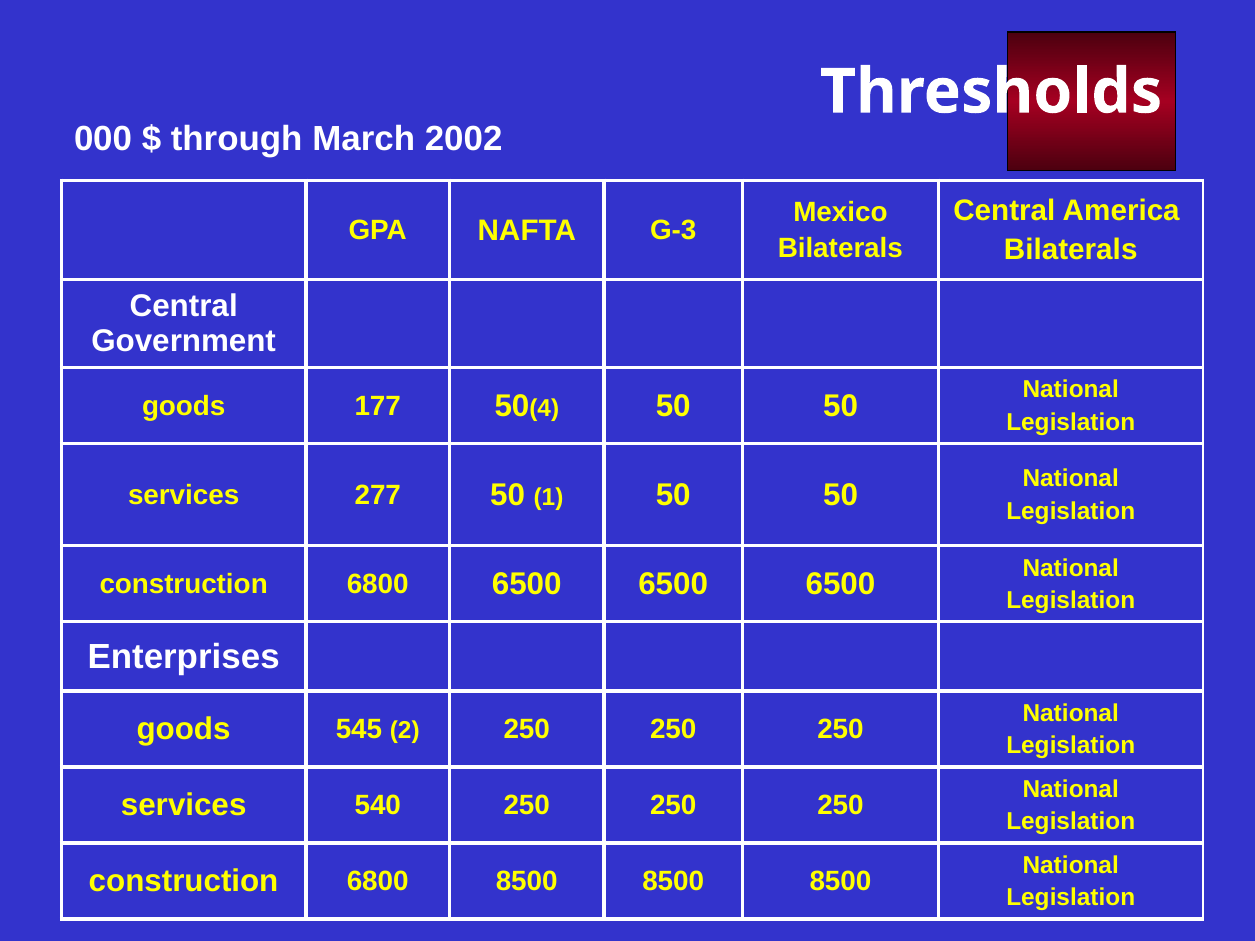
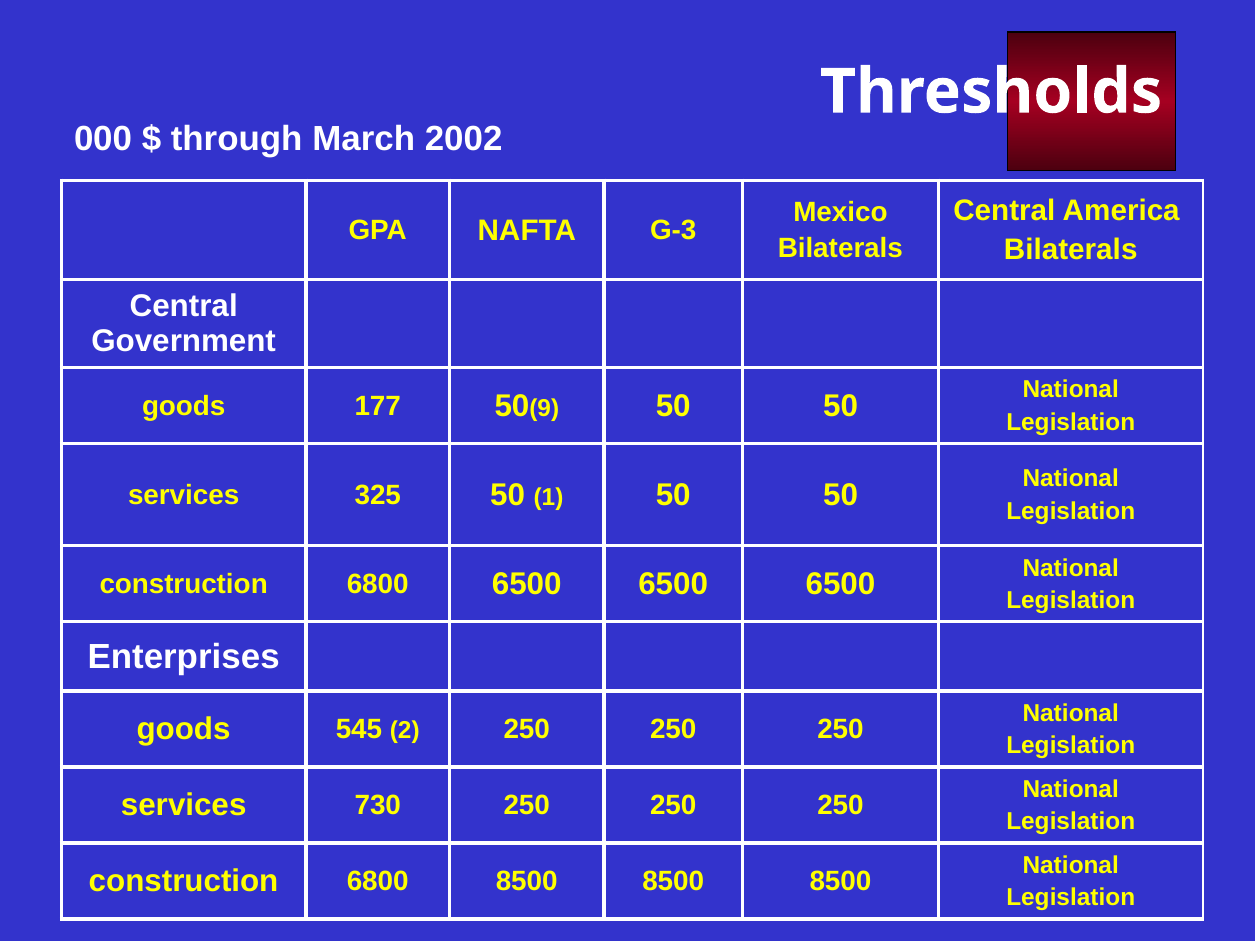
4: 4 -> 9
277: 277 -> 325
540: 540 -> 730
